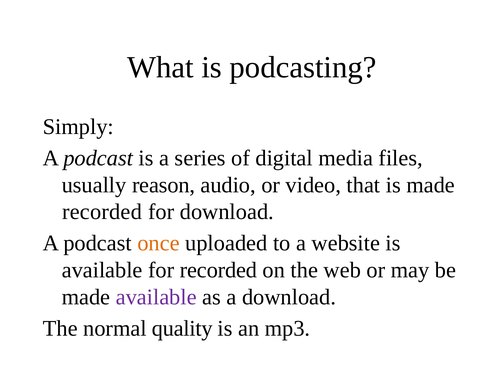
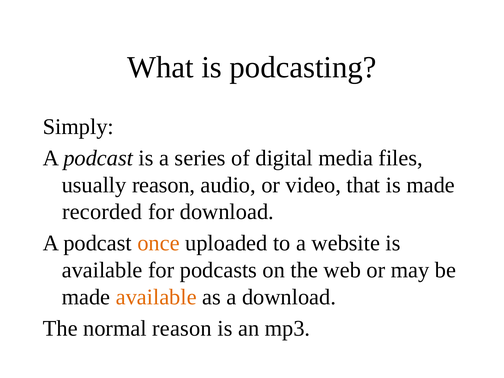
for recorded: recorded -> podcasts
available at (156, 297) colour: purple -> orange
normal quality: quality -> reason
